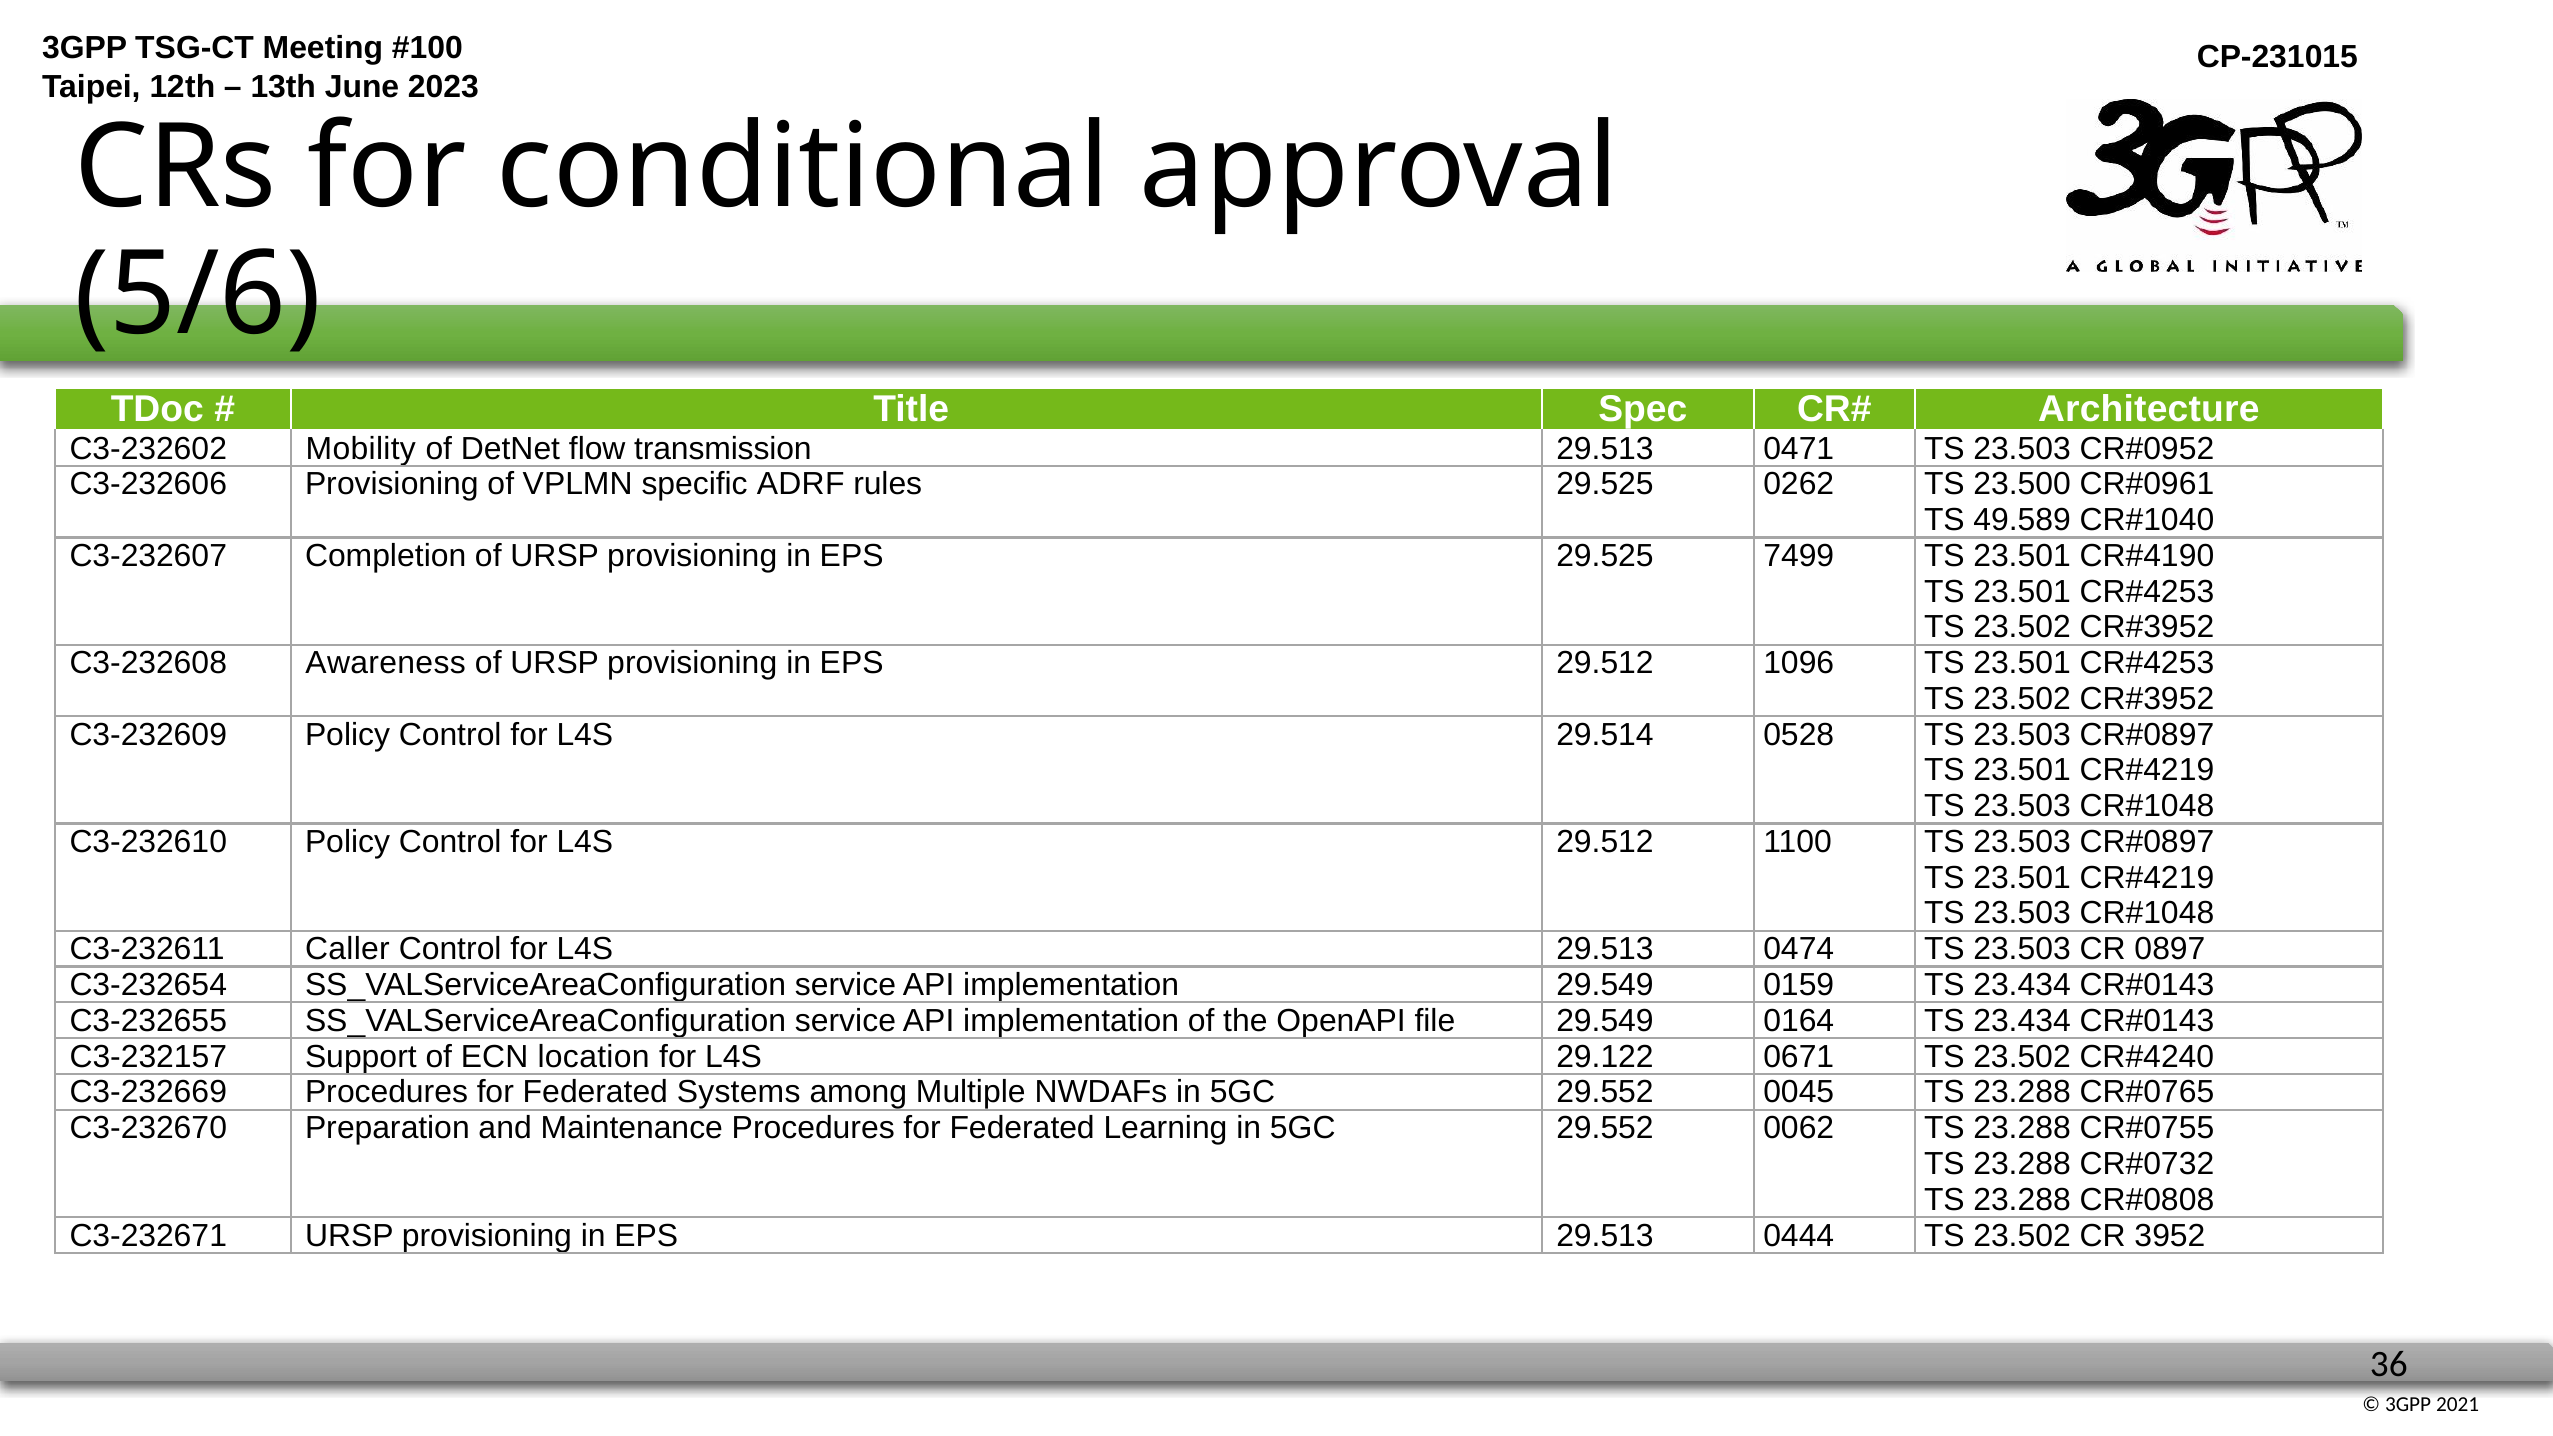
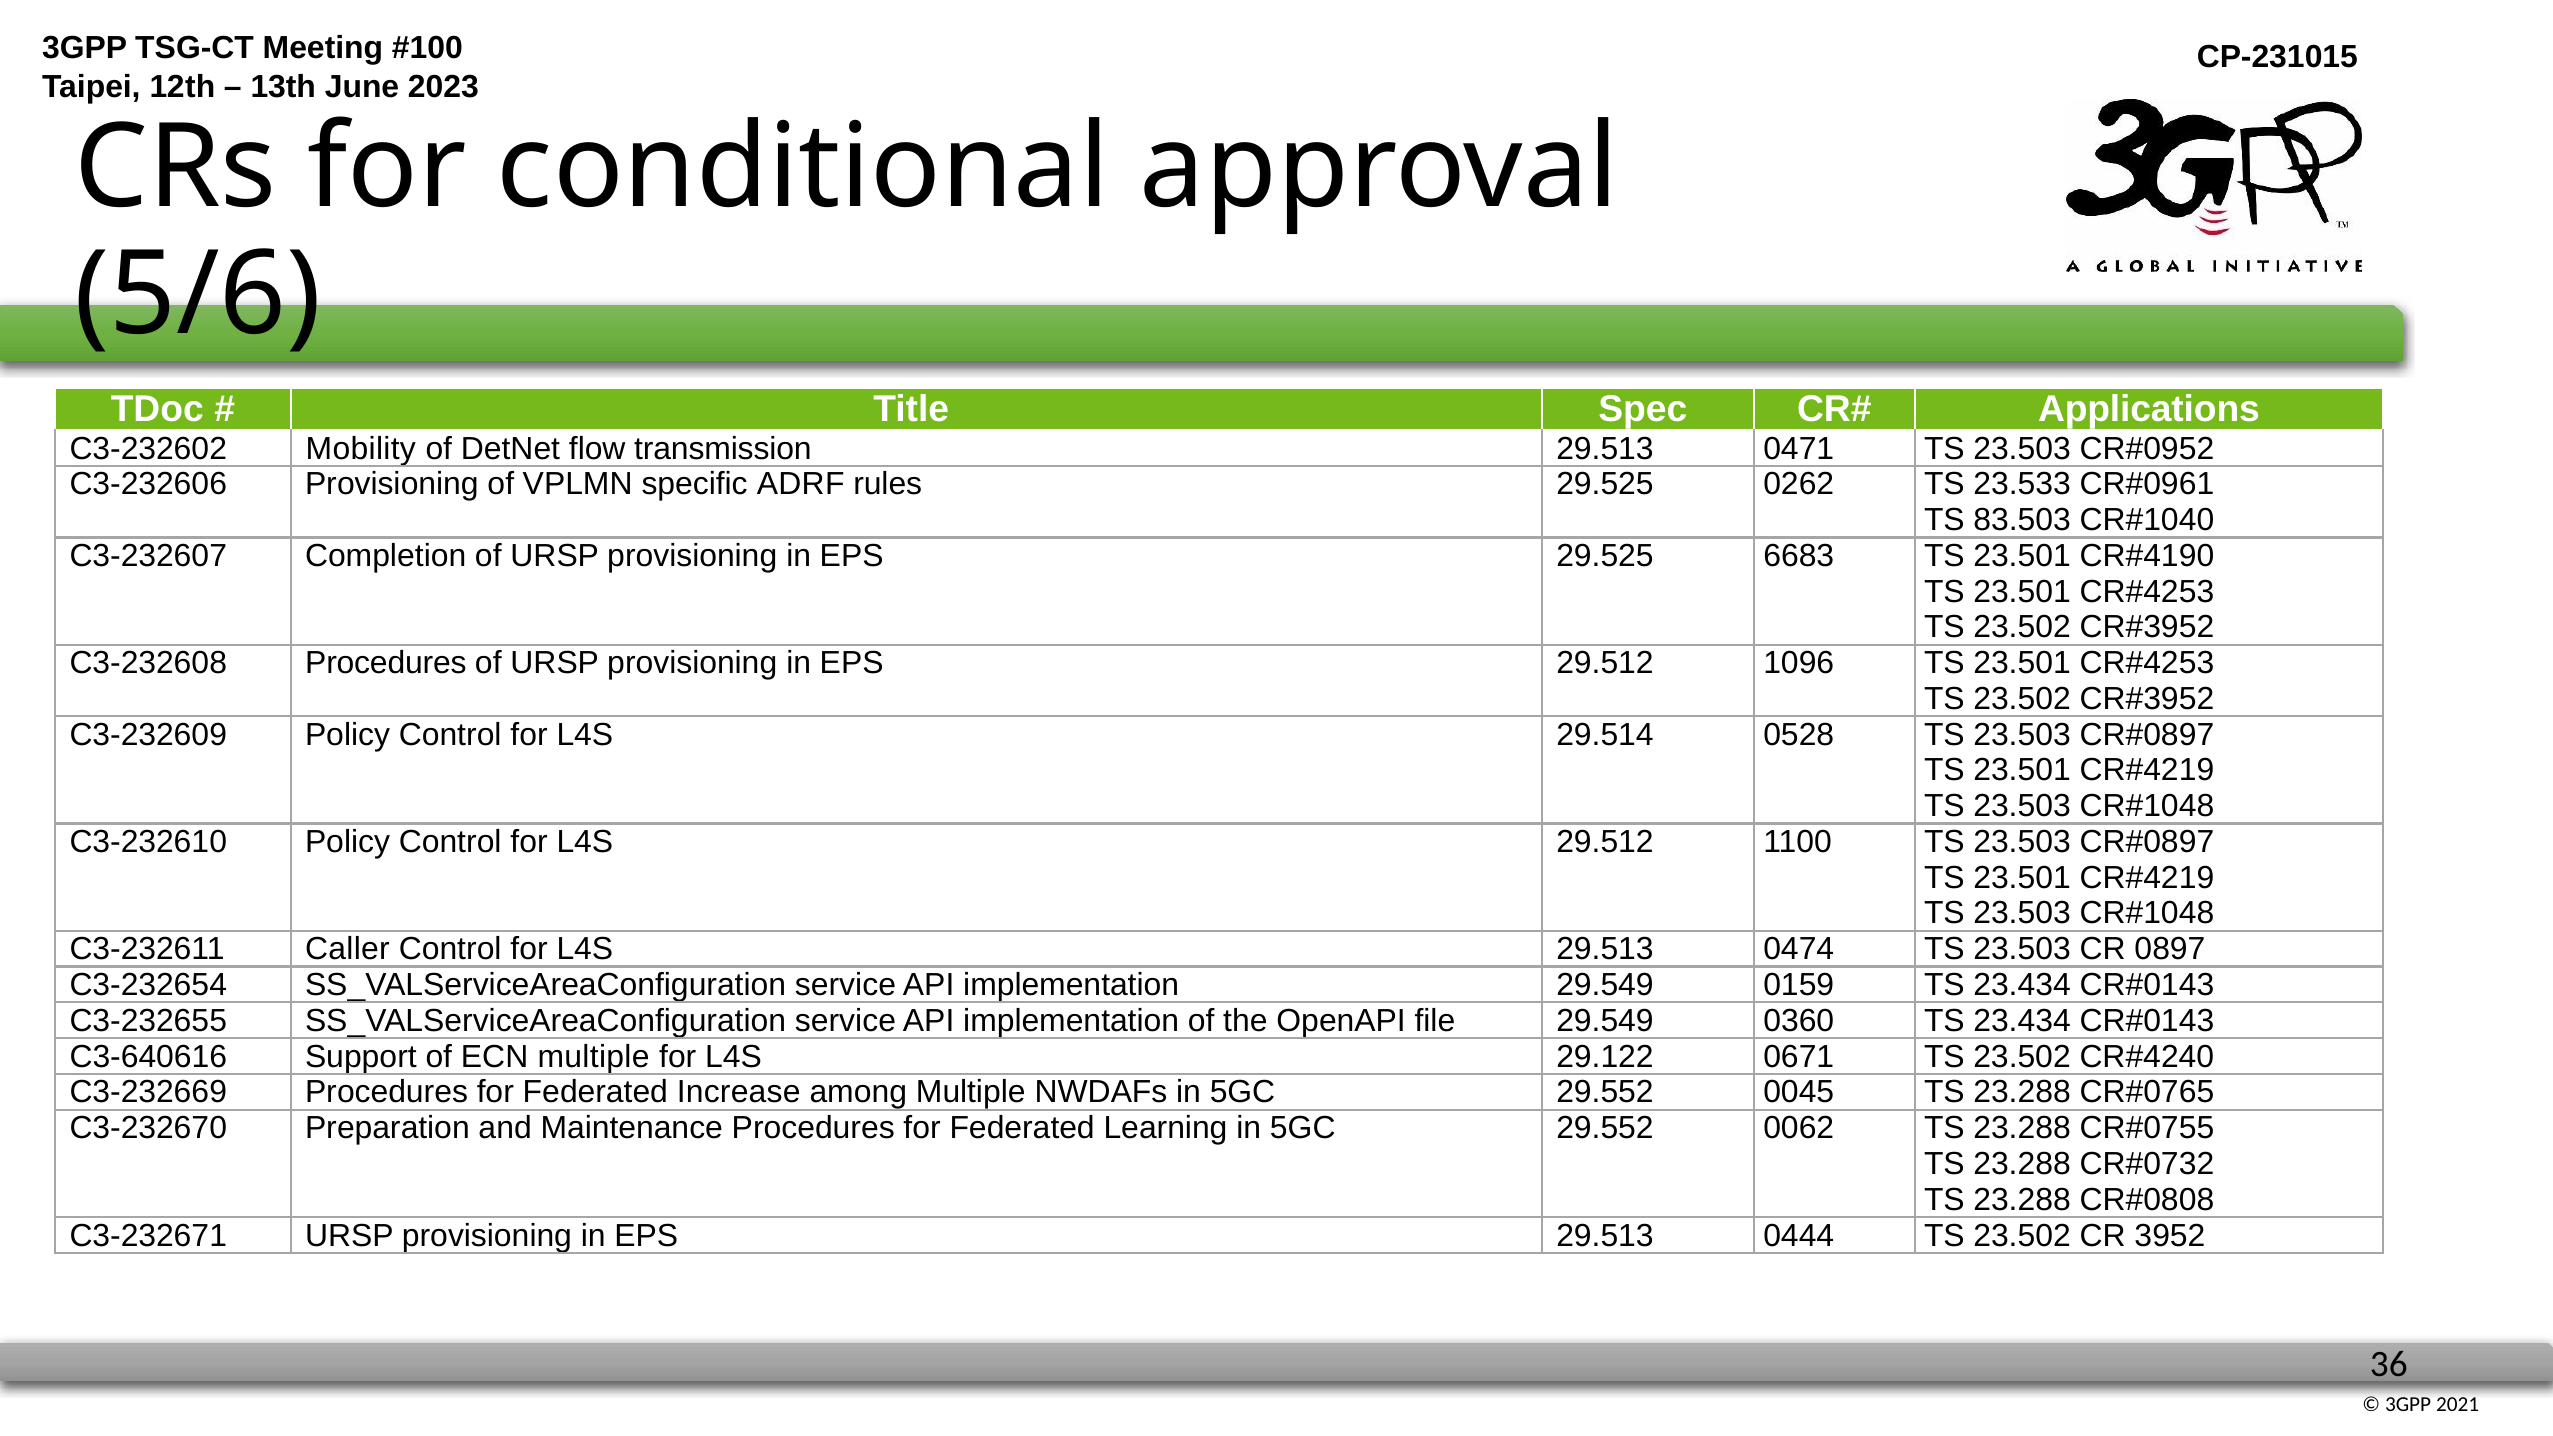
Architecture: Architecture -> Applications
23.500: 23.500 -> 23.533
49.589: 49.589 -> 83.503
7499: 7499 -> 6683
C3-232608 Awareness: Awareness -> Procedures
0164: 0164 -> 0360
C3-232157: C3-232157 -> C3-640616
ECN location: location -> multiple
Systems: Systems -> Increase
